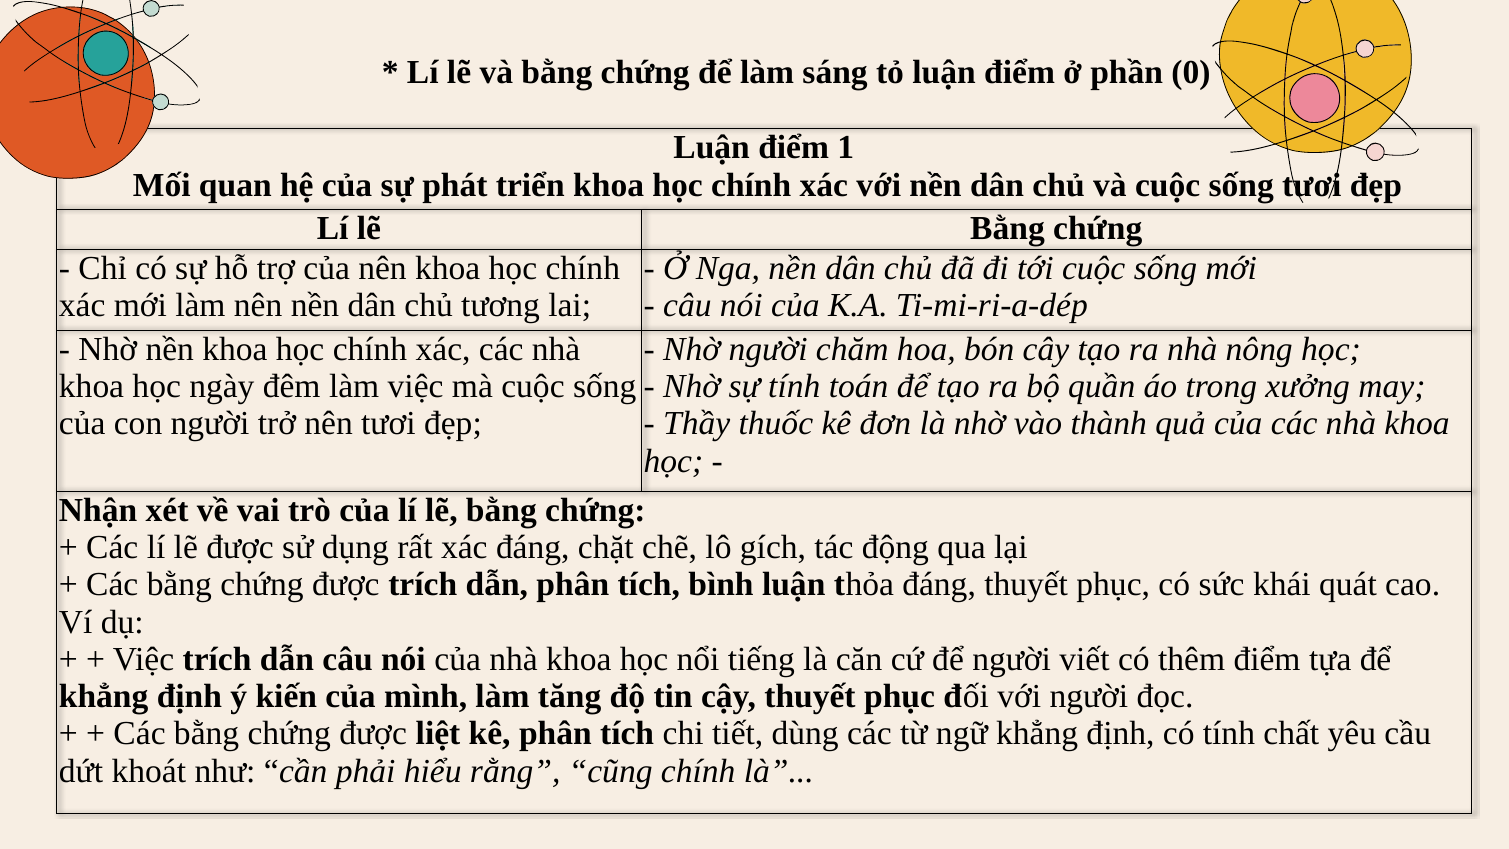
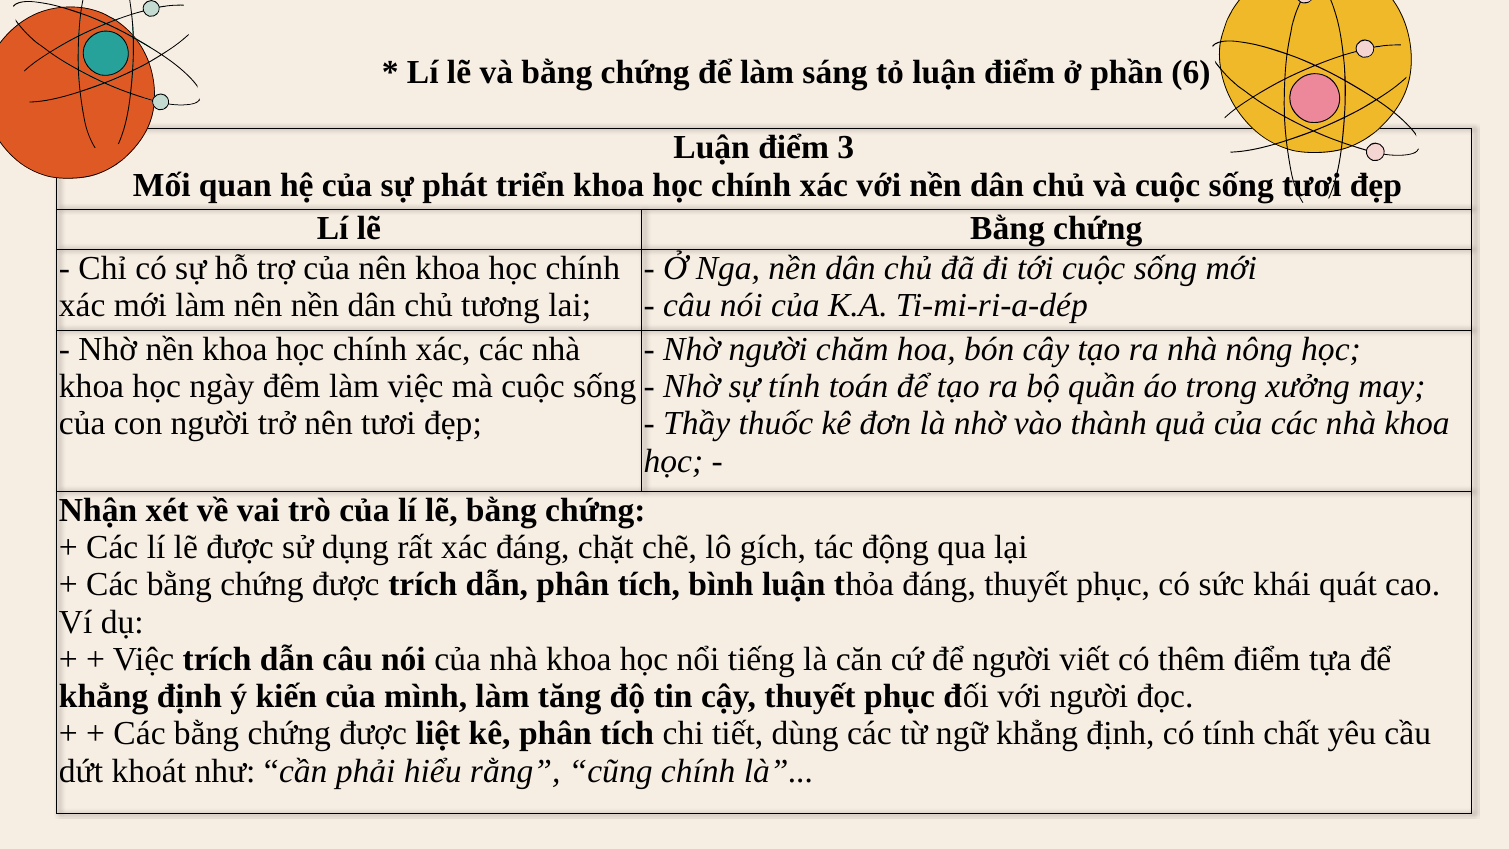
0: 0 -> 6
1: 1 -> 3
